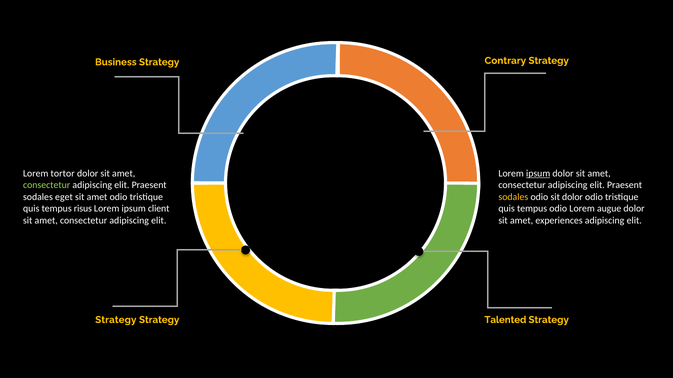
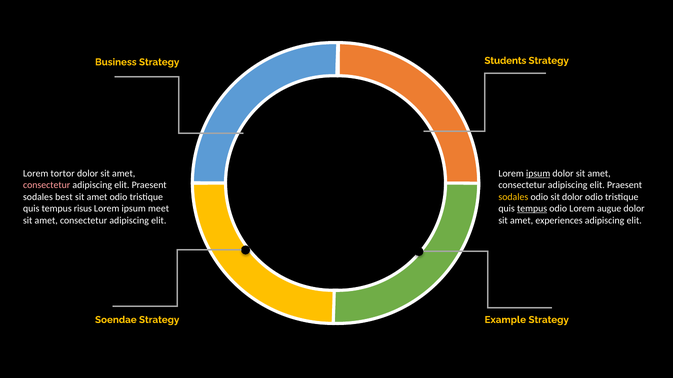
Contrary: Contrary -> Students
consectetur at (47, 185) colour: light green -> pink
eget: eget -> best
client: client -> meet
tempus at (532, 209) underline: none -> present
Strategy at (116, 320): Strategy -> Soendae
Talented: Talented -> Example
